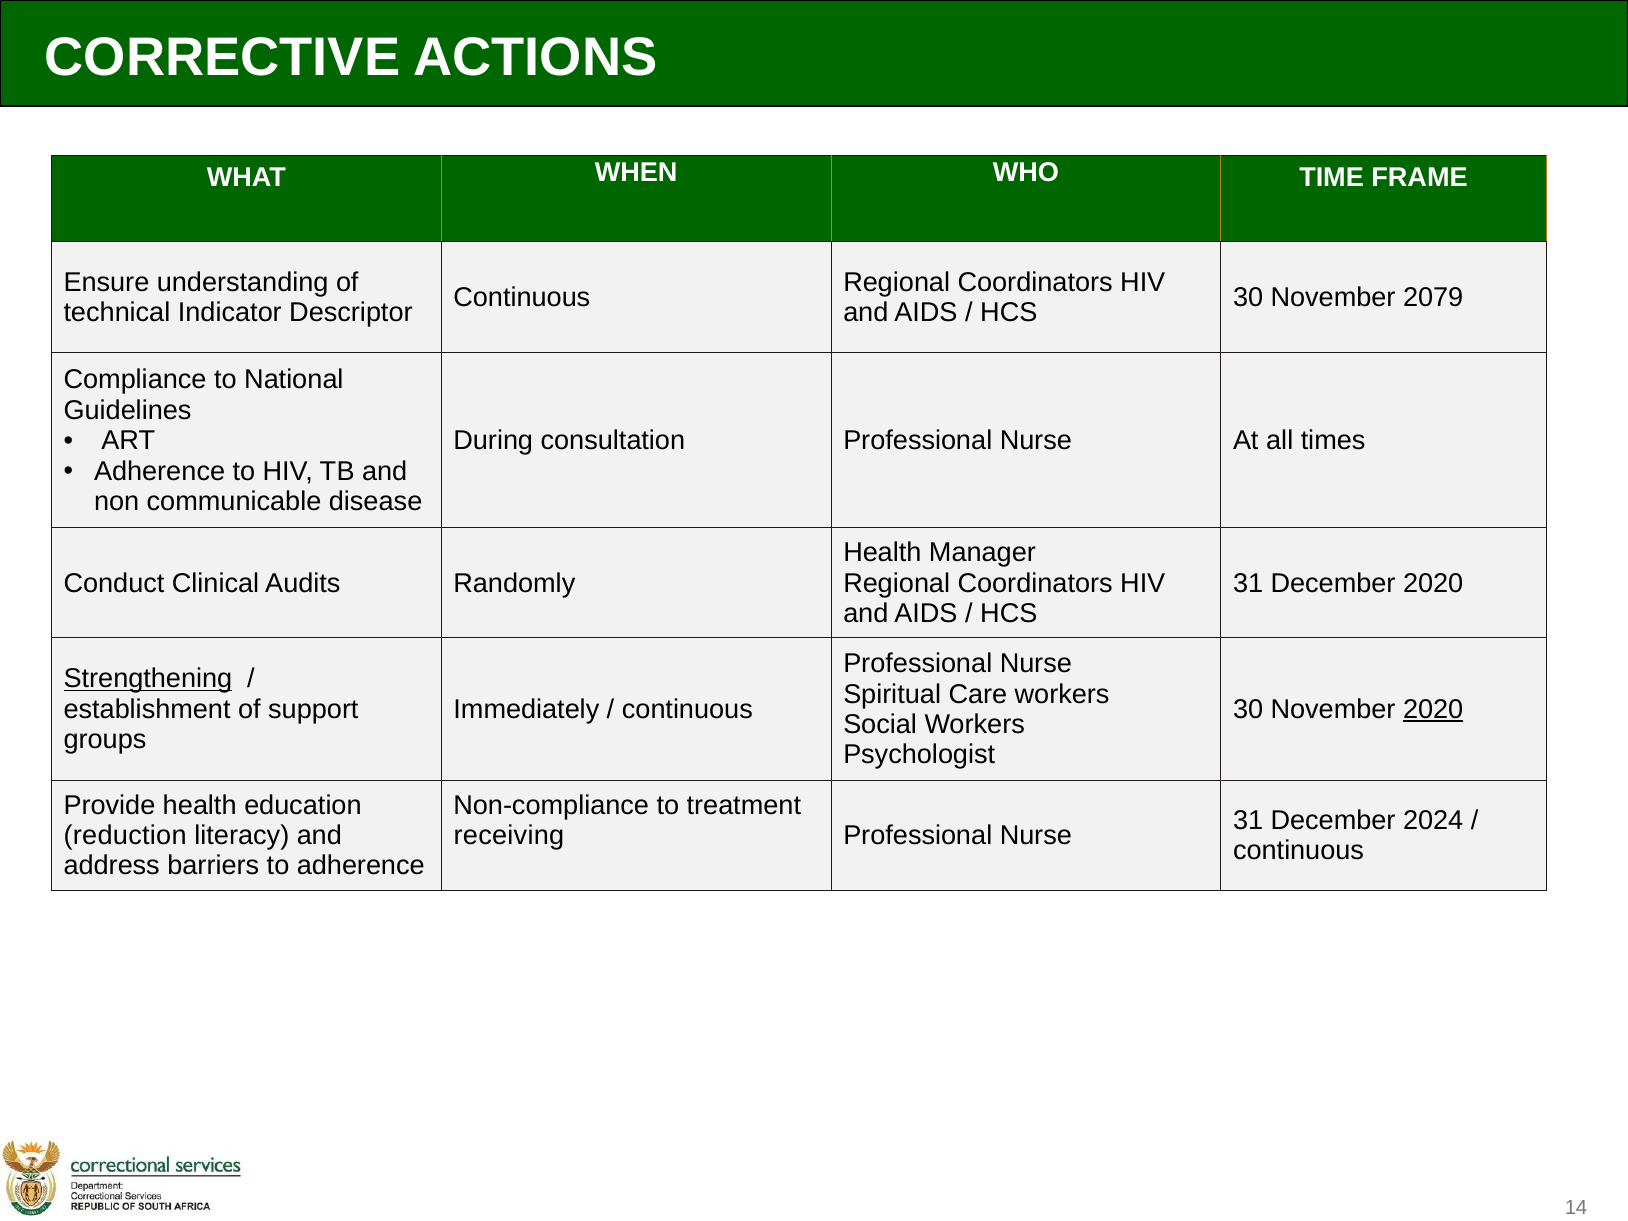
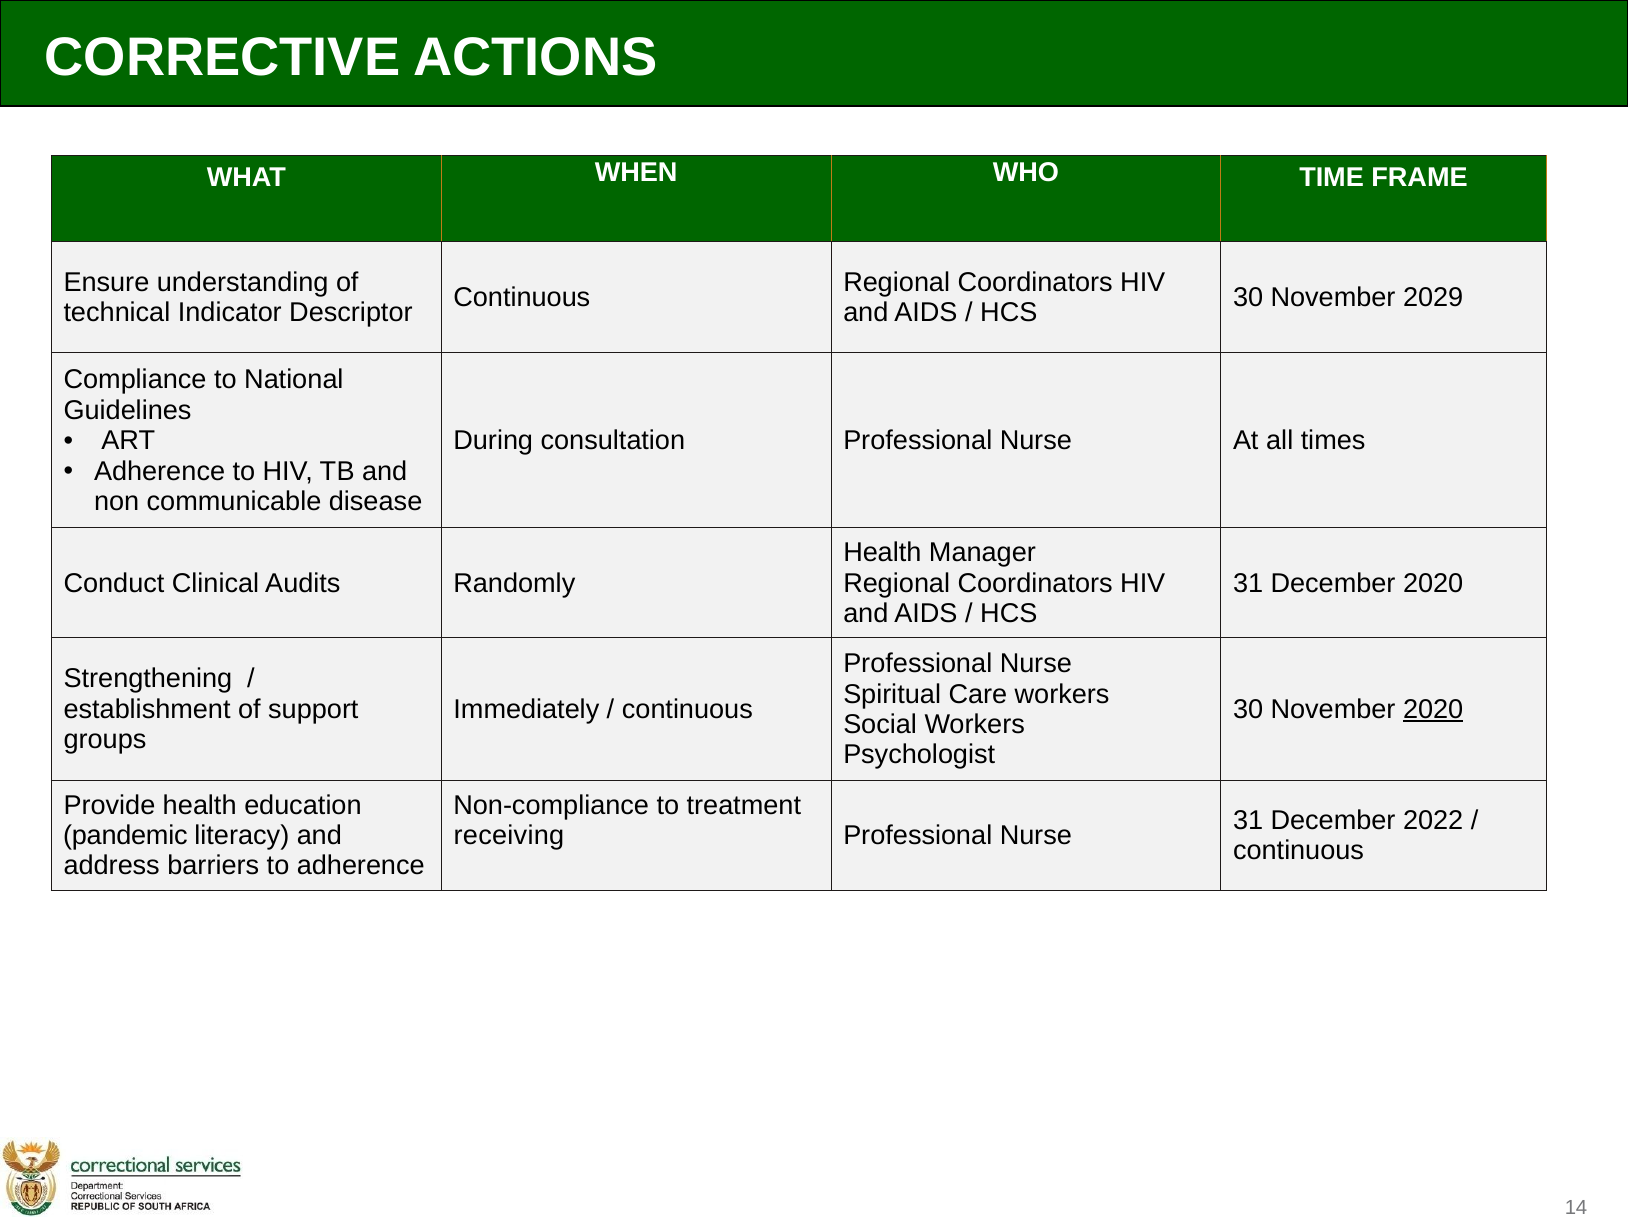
2079: 2079 -> 2029
Strengthening underline: present -> none
2024: 2024 -> 2022
reduction: reduction -> pandemic
